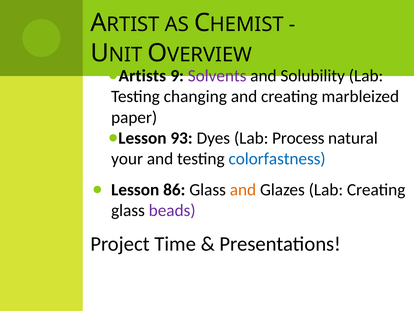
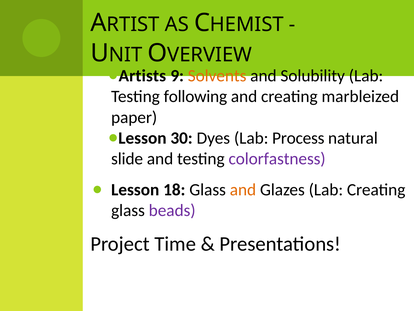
Solvents colour: purple -> orange
changing: changing -> following
93: 93 -> 30
your: your -> slide
colorfastness colour: blue -> purple
86: 86 -> 18
